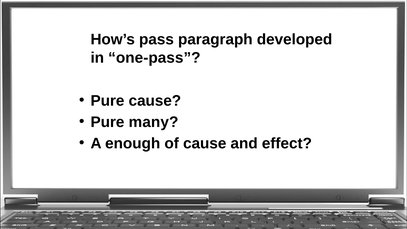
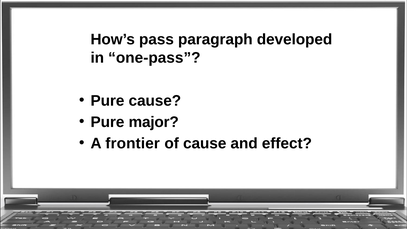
many: many -> major
enough: enough -> frontier
